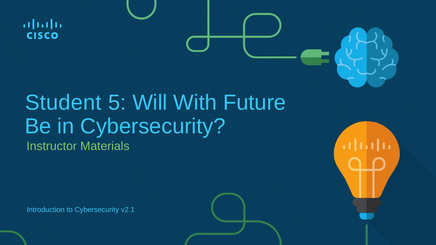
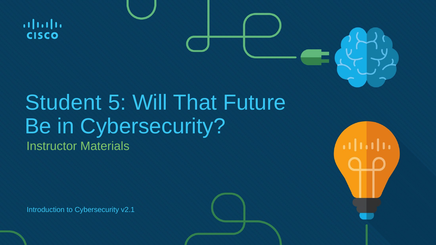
With: With -> That
